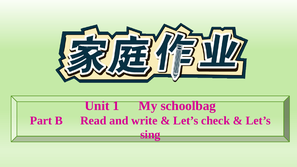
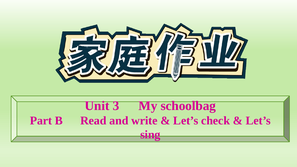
1: 1 -> 3
